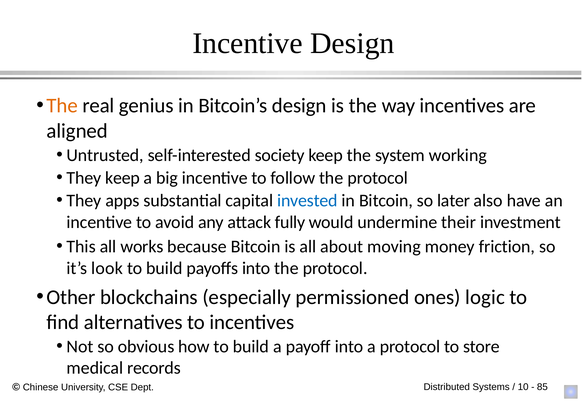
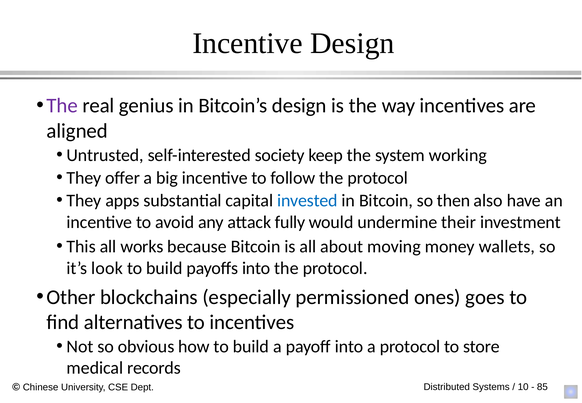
The at (62, 106) colour: orange -> purple
They keep: keep -> offer
later: later -> then
friction: friction -> wallets
logic: logic -> goes
